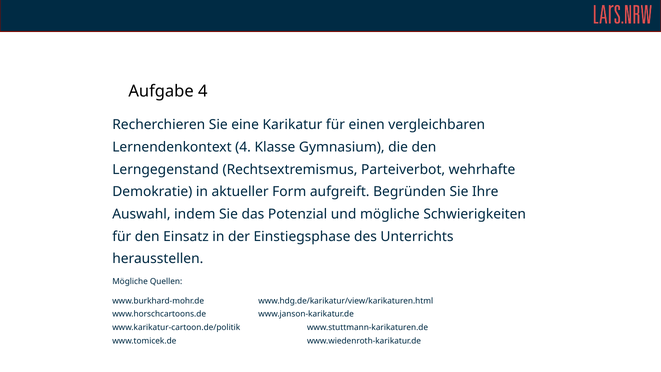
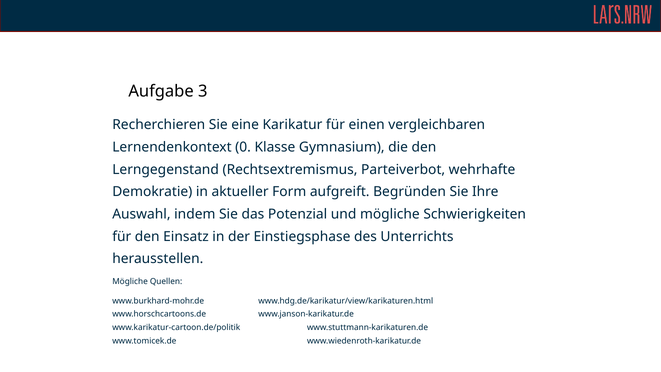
Aufgabe 4: 4 -> 3
Lernendenkontext 4: 4 -> 0
